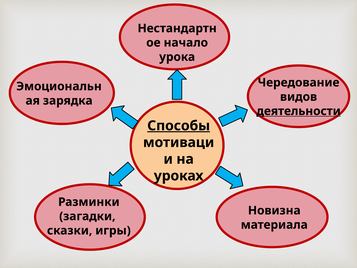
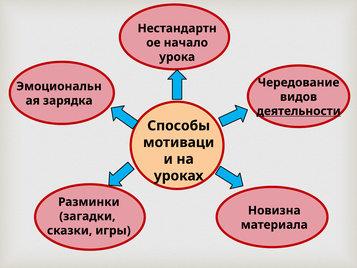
Способы underline: present -> none
